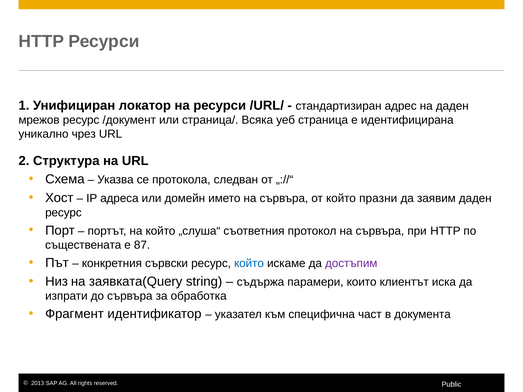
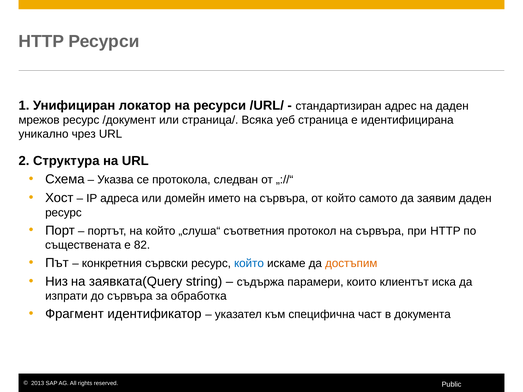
празни: празни -> самото
87: 87 -> 82
достъпим colour: purple -> orange
